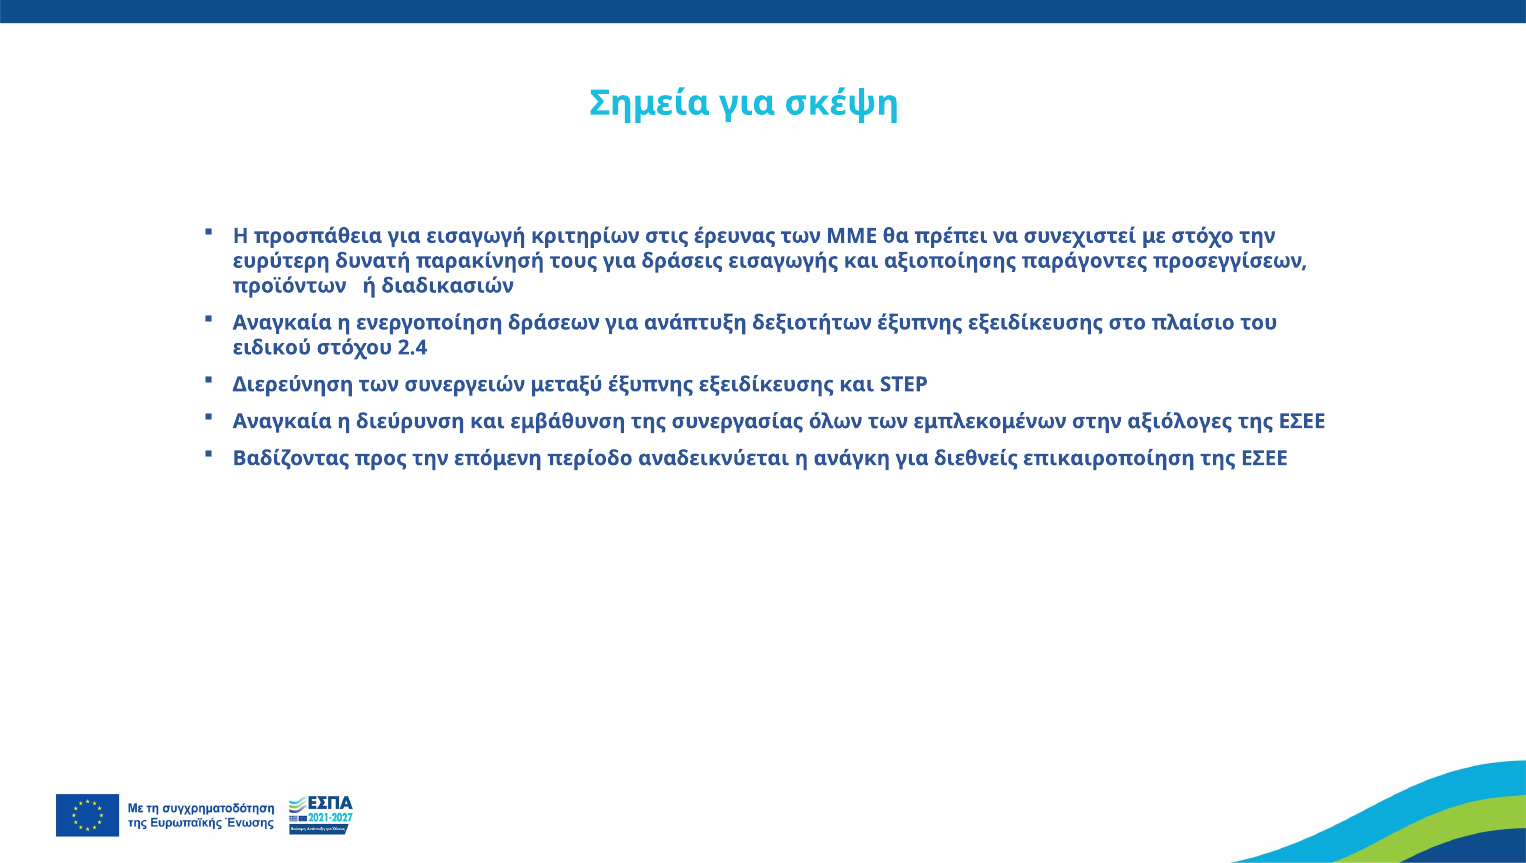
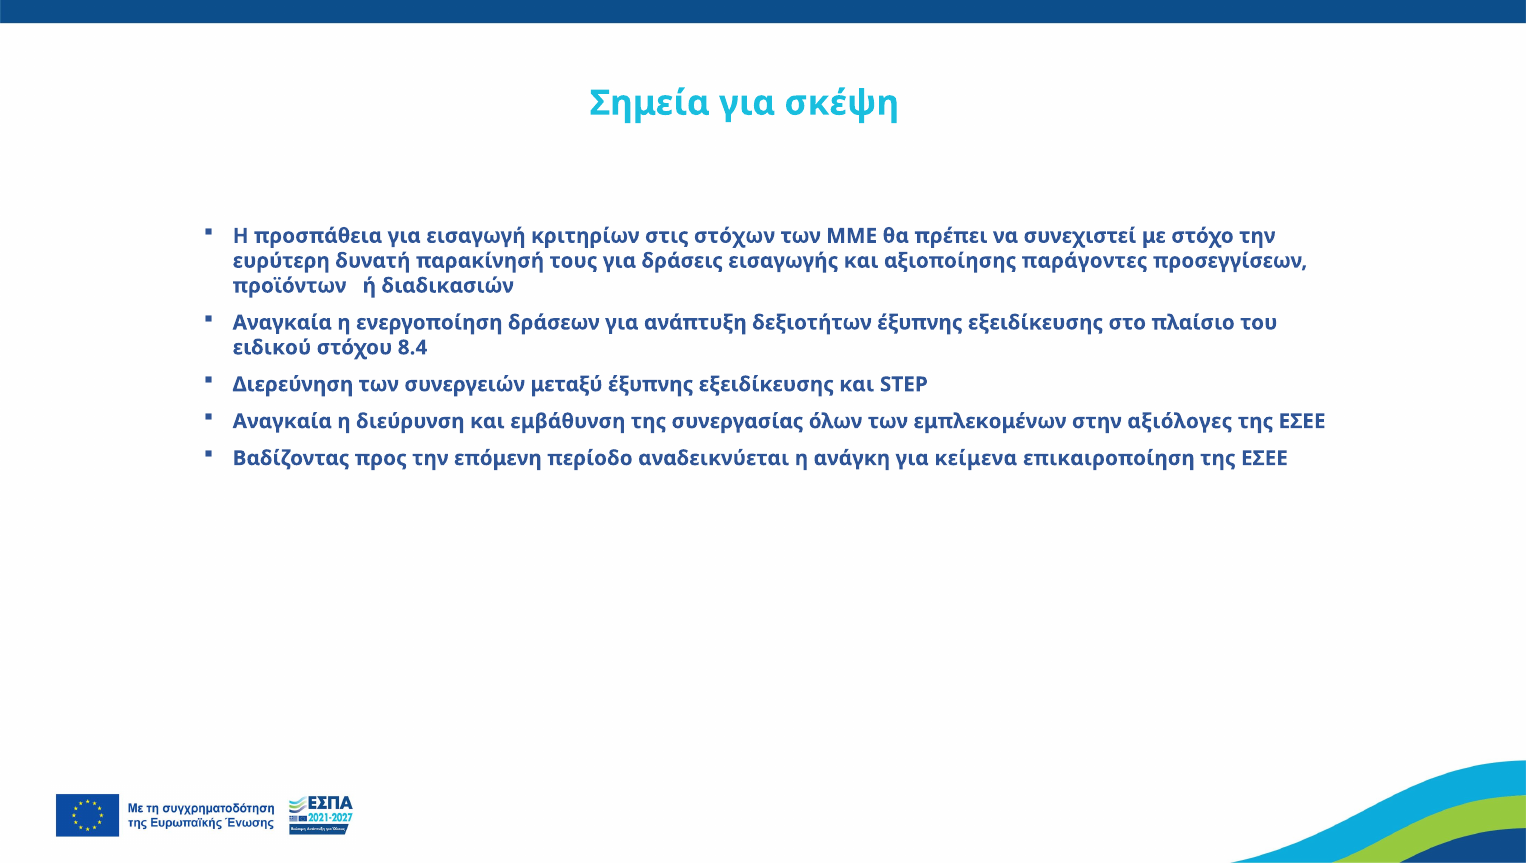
έρευνας: έρευνας -> στόχων
2.4: 2.4 -> 8.4
διεθνείς: διεθνείς -> κείμενα
